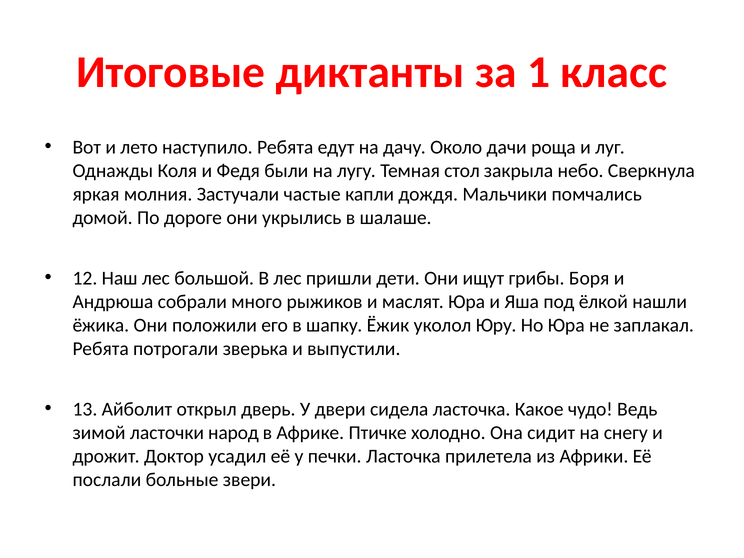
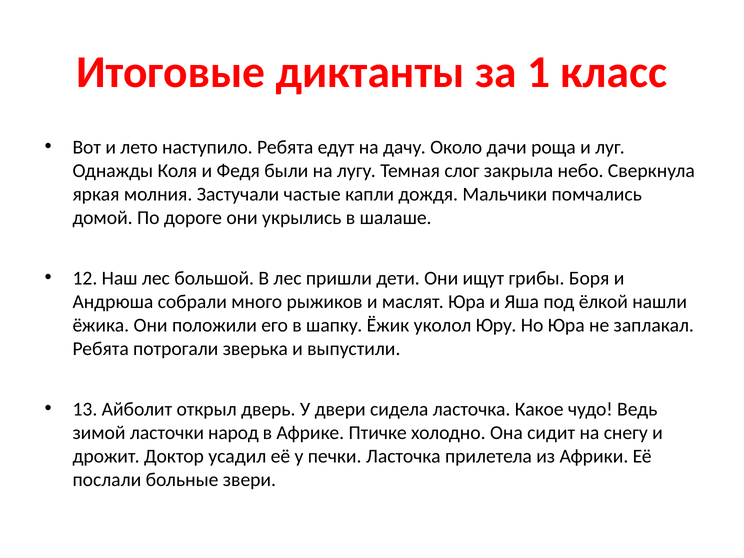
стол: стол -> слог
